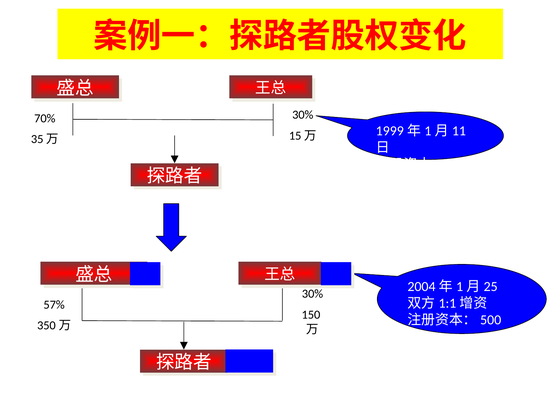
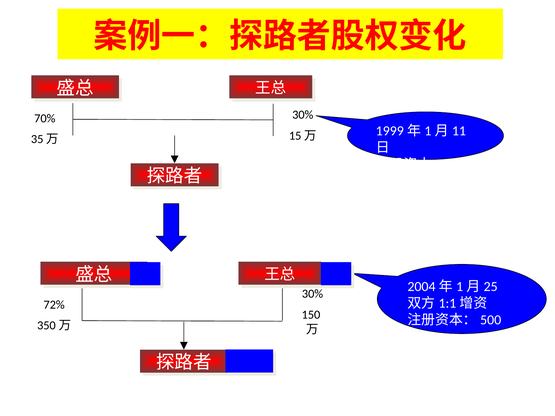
57%: 57% -> 72%
